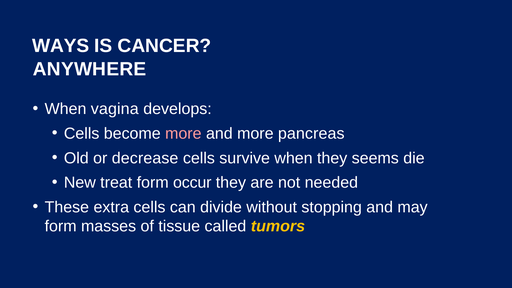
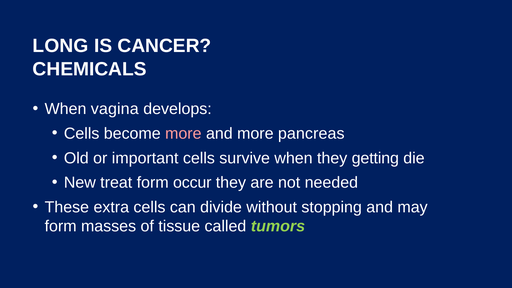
WAYS: WAYS -> LONG
ANYWHERE: ANYWHERE -> CHEMICALS
decrease: decrease -> important
seems: seems -> getting
tumors colour: yellow -> light green
